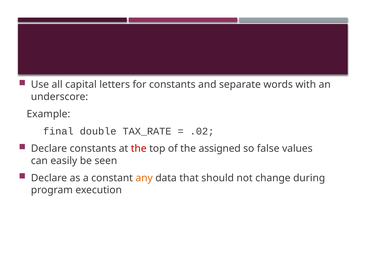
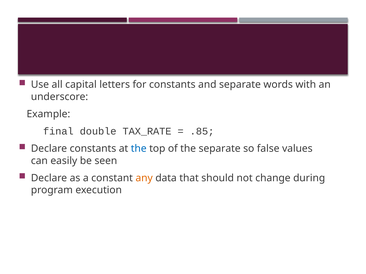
.02: .02 -> .85
the at (139, 149) colour: red -> blue
the assigned: assigned -> separate
